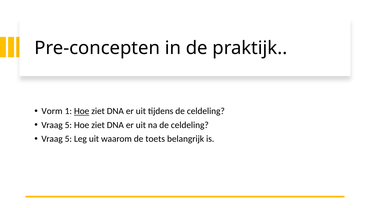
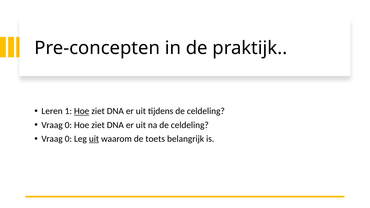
Vorm: Vorm -> Leren
5 at (68, 125): 5 -> 0
5 at (68, 139): 5 -> 0
uit at (94, 139) underline: none -> present
